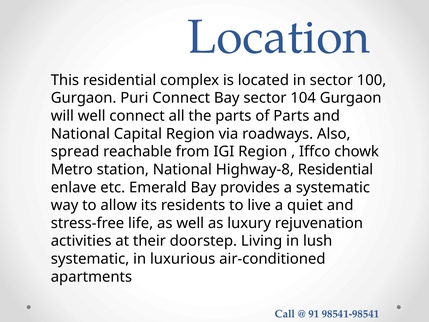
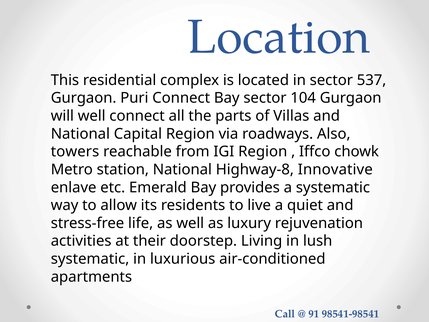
100: 100 -> 537
of Parts: Parts -> Villas
spread: spread -> towers
Highway-8 Residential: Residential -> Innovative
